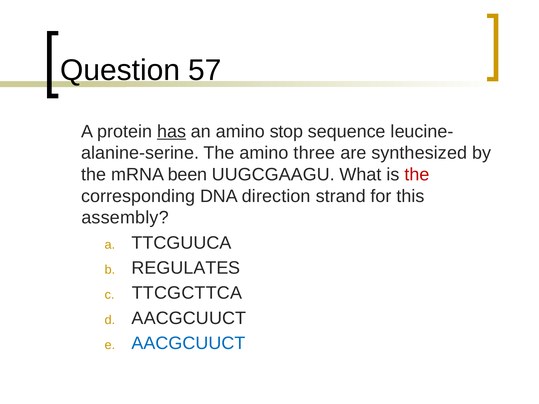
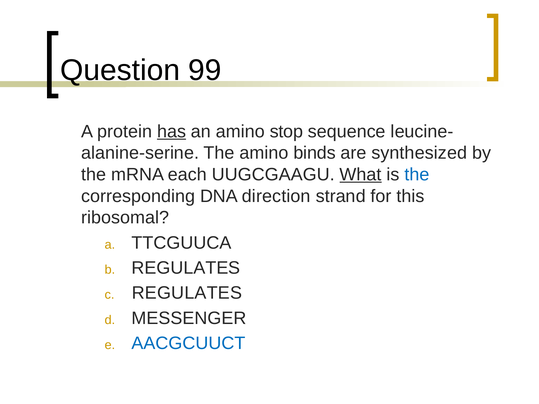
57: 57 -> 99
three: three -> binds
been: been -> each
What underline: none -> present
the at (417, 175) colour: red -> blue
assembly: assembly -> ribosomal
TTCGCTTCA at (187, 293): TTCGCTTCA -> REGULATES
AACGCUUCT at (189, 318): AACGCUUCT -> MESSENGER
